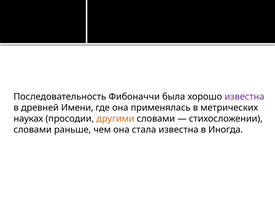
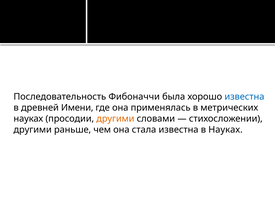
известна at (244, 97) colour: purple -> blue
словами at (33, 130): словами -> другими
в Иногда: Иногда -> Науках
